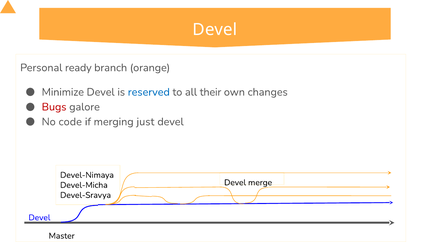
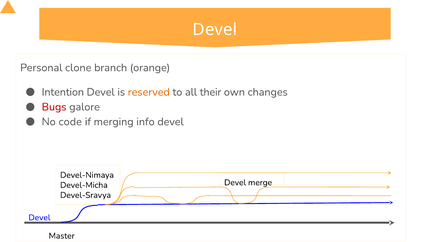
ready: ready -> clone
Minimize: Minimize -> Intention
reserved colour: blue -> orange
just: just -> info
